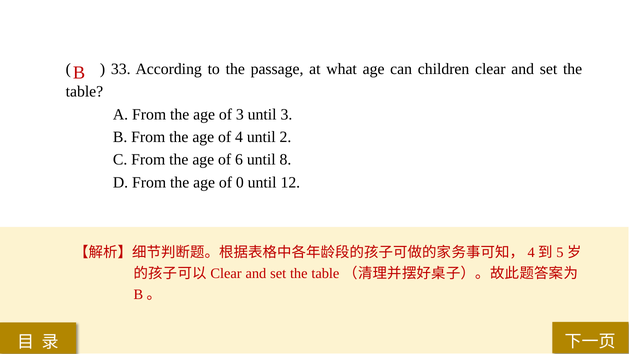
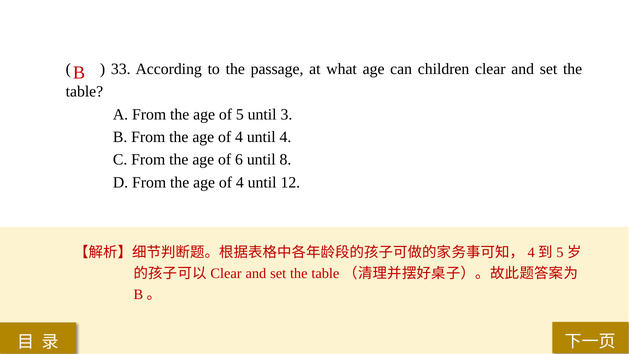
of 3: 3 -> 5
until 2: 2 -> 4
0 at (240, 182): 0 -> 4
